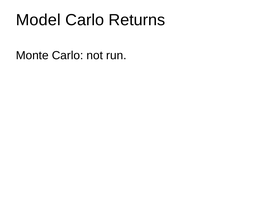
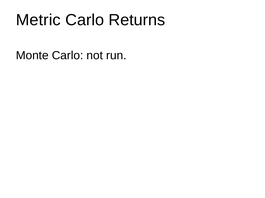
Model: Model -> Metric
